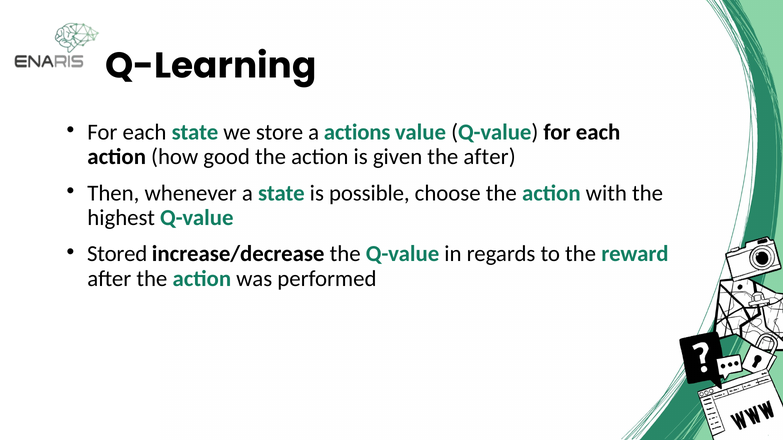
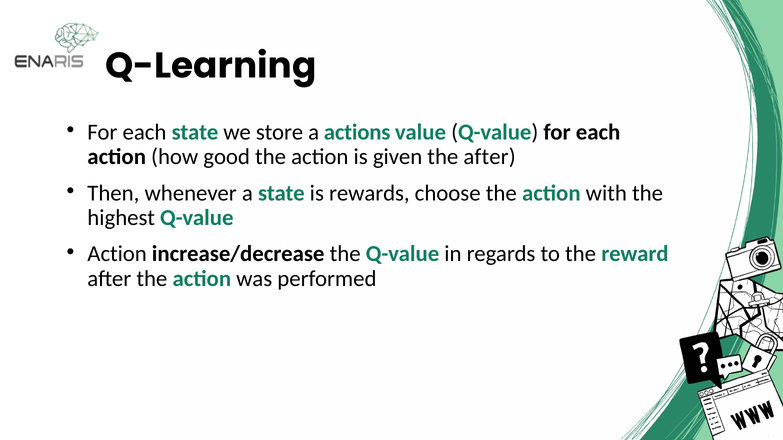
possible: possible -> rewards
Stored at (117, 254): Stored -> Action
